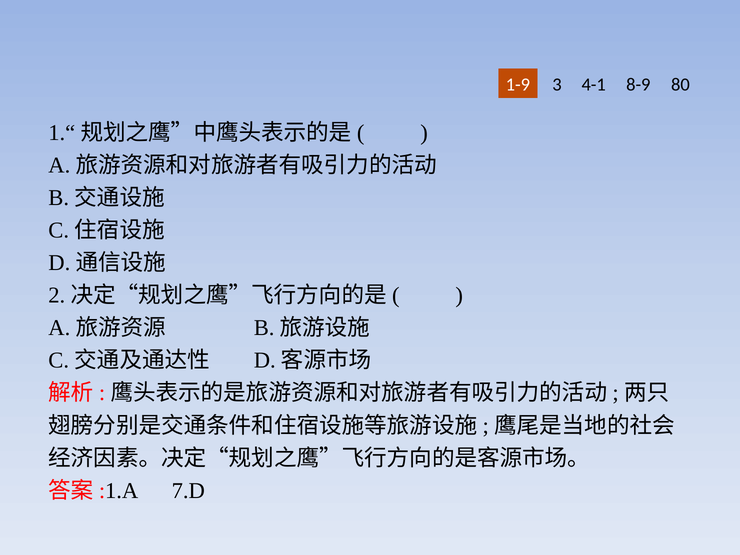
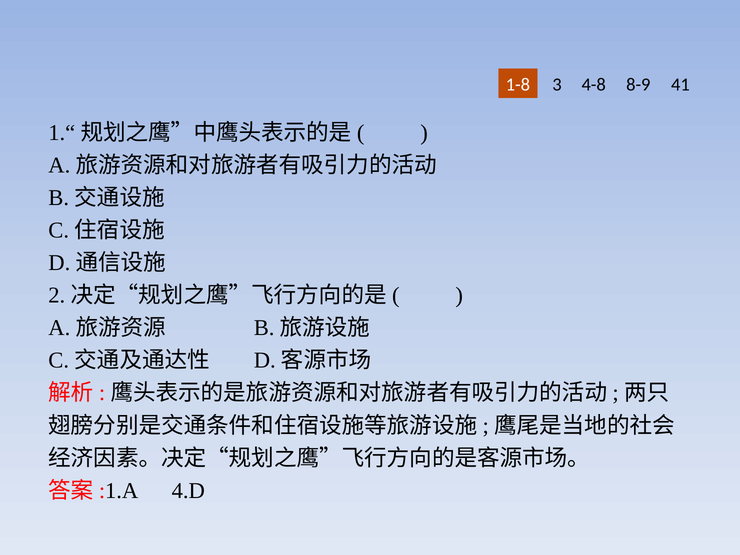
1-9: 1-9 -> 1-8
4-1: 4-1 -> 4-8
80: 80 -> 41
7.D: 7.D -> 4.D
